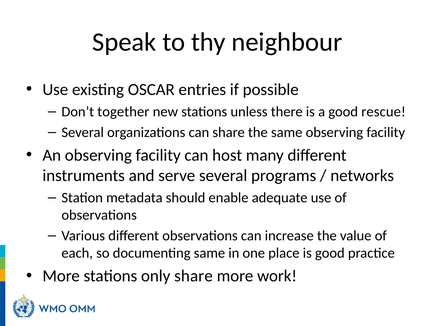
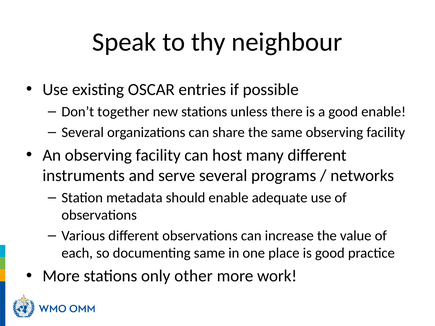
good rescue: rescue -> enable
only share: share -> other
